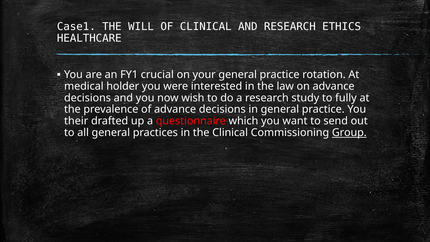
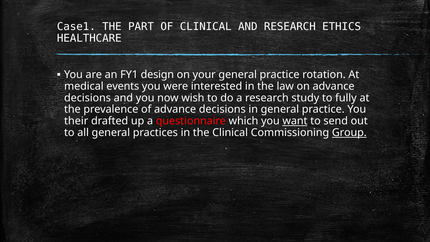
WILL: WILL -> PART
crucial: crucial -> design
holder: holder -> events
want underline: none -> present
